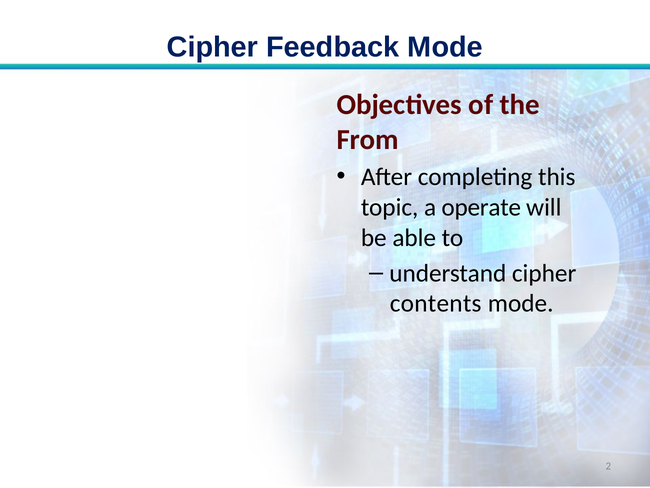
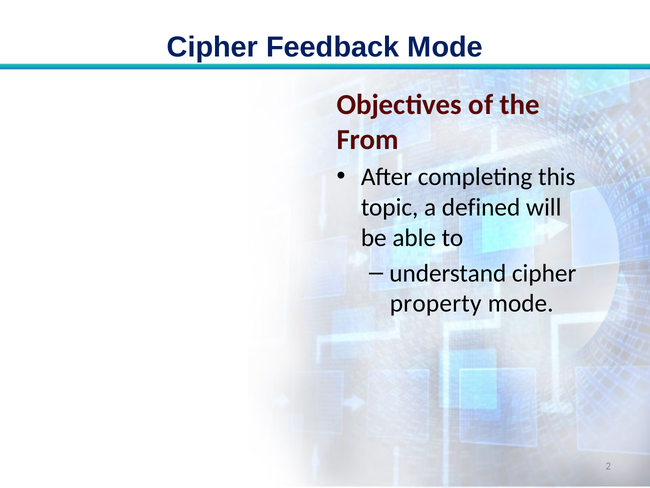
operate: operate -> defined
contents: contents -> property
